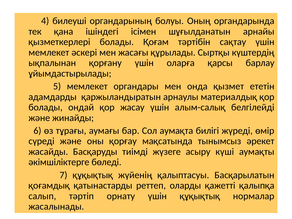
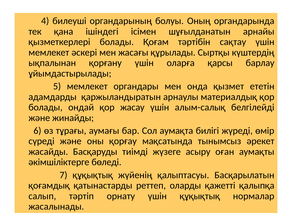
күші: күші -> оған
